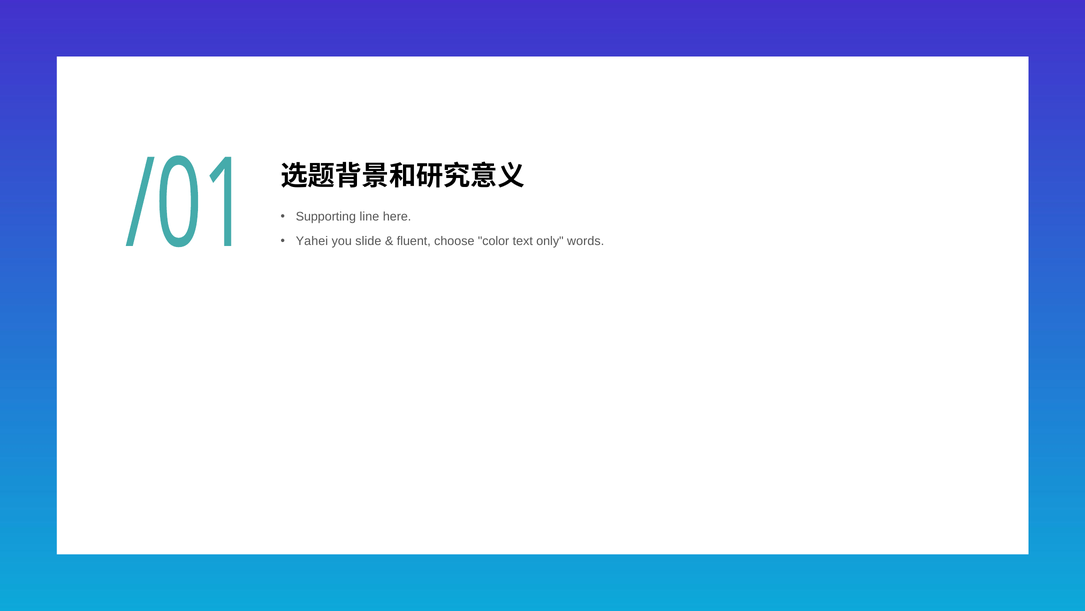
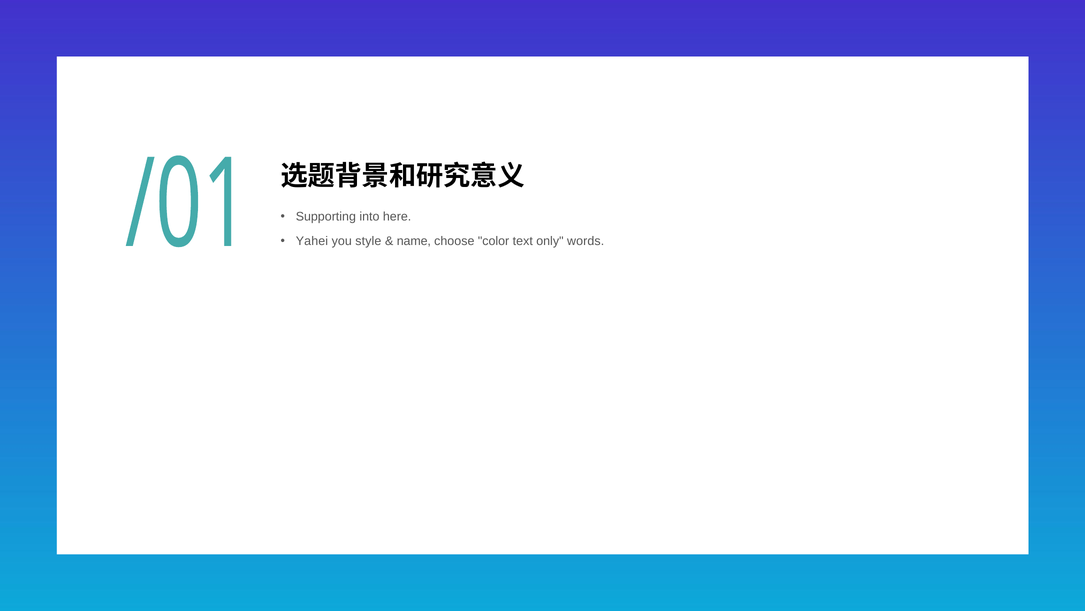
line: line -> into
slide: slide -> style
fluent: fluent -> name
